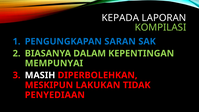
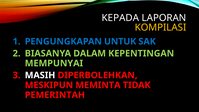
KOMPILASI colour: light green -> yellow
SARAN: SARAN -> UNTUK
LAKUKAN: LAKUKAN -> MEMINTA
PENYEDIAAN: PENYEDIAAN -> PEMERINTAH
